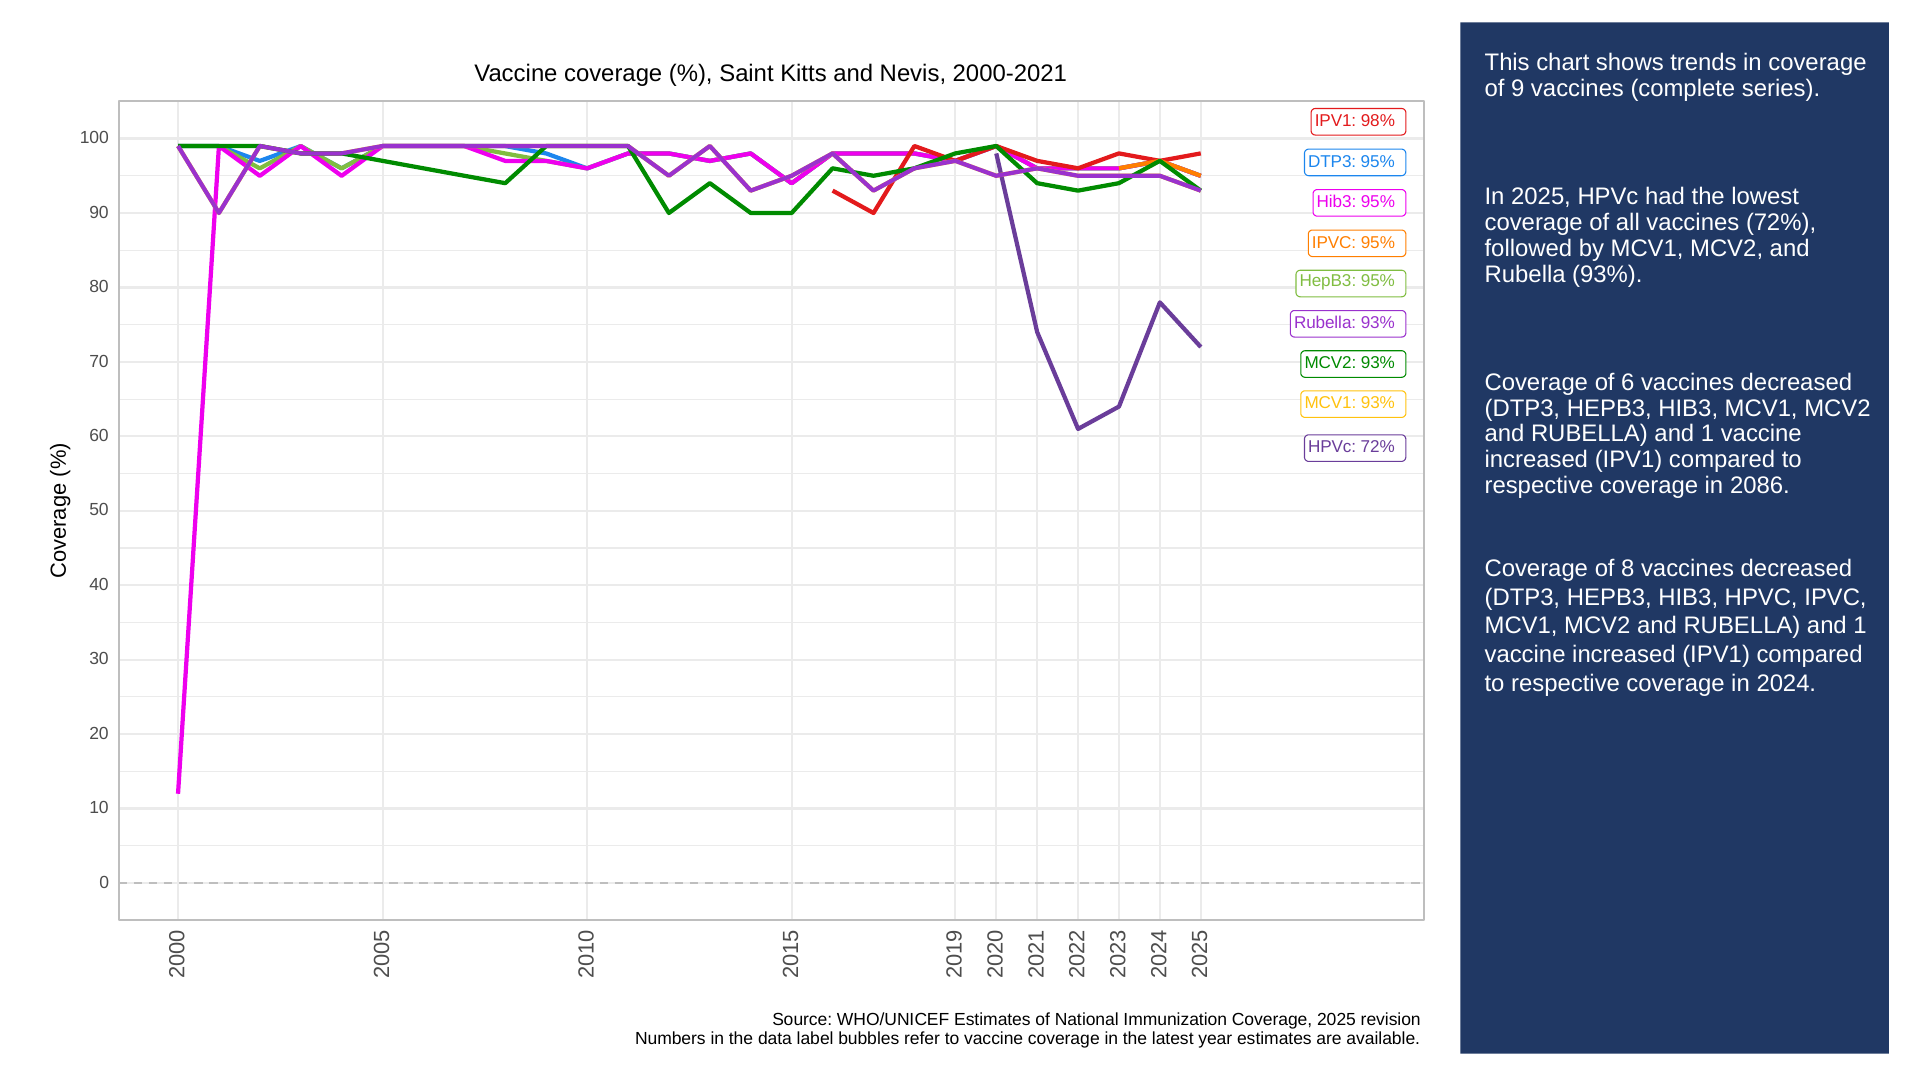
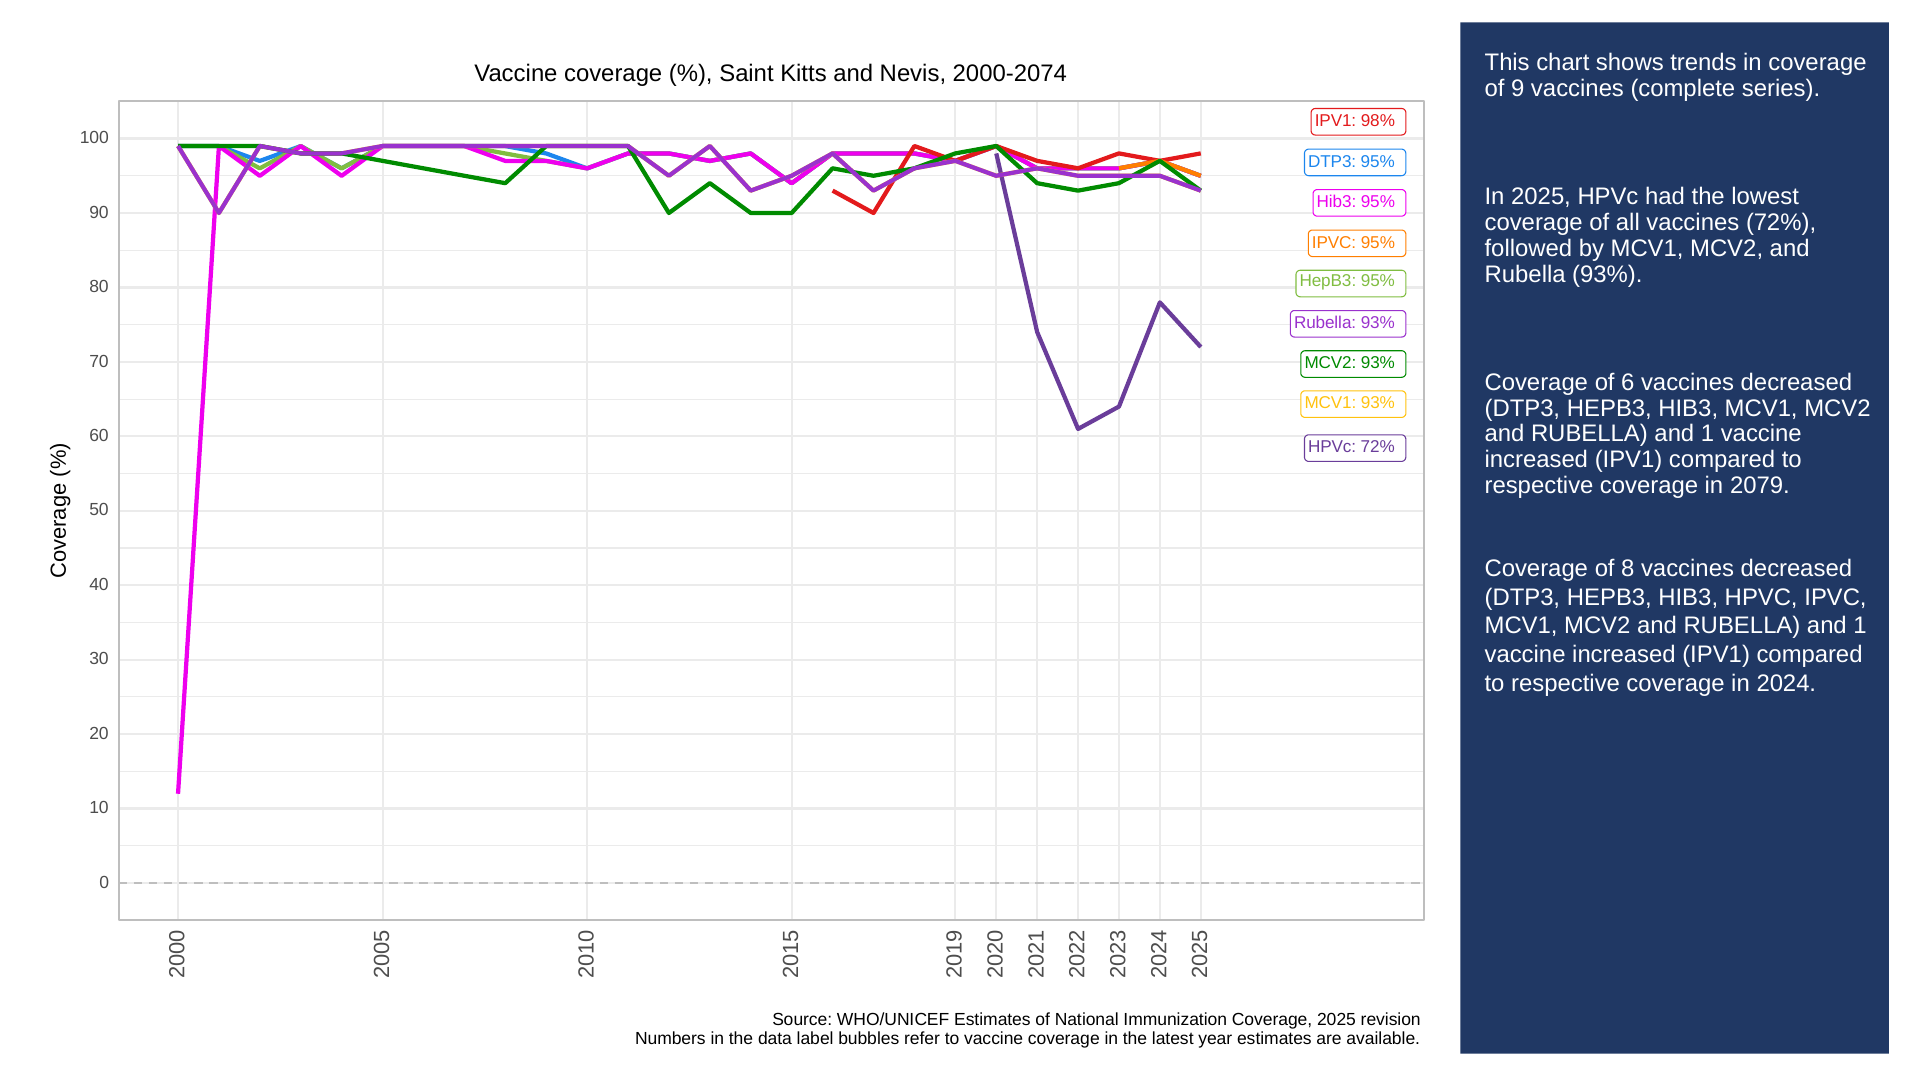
2000-2021: 2000-2021 -> 2000-2074
2086: 2086 -> 2079
